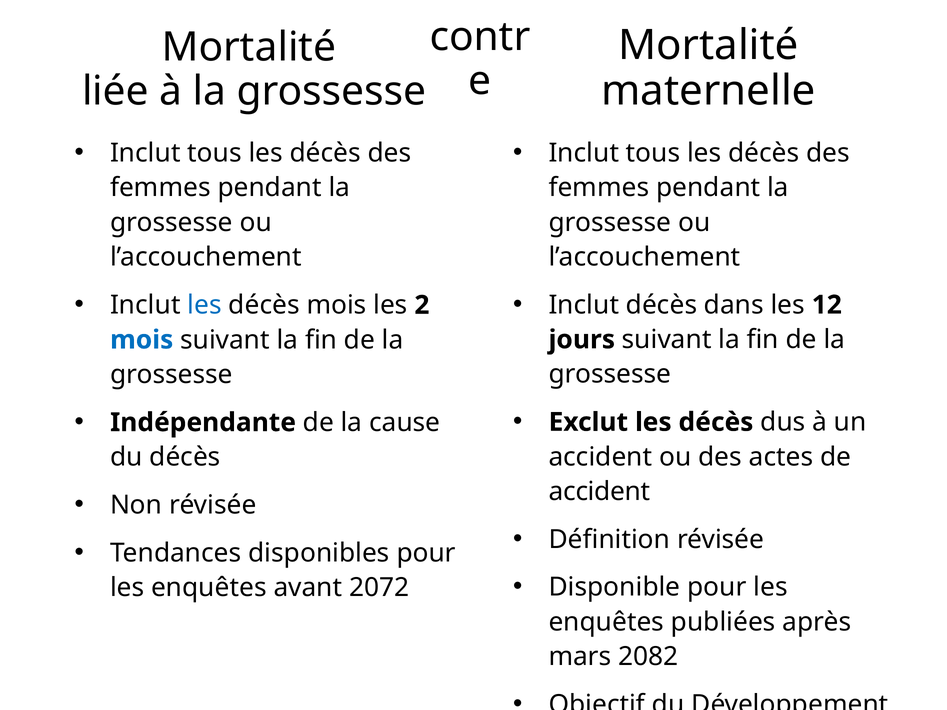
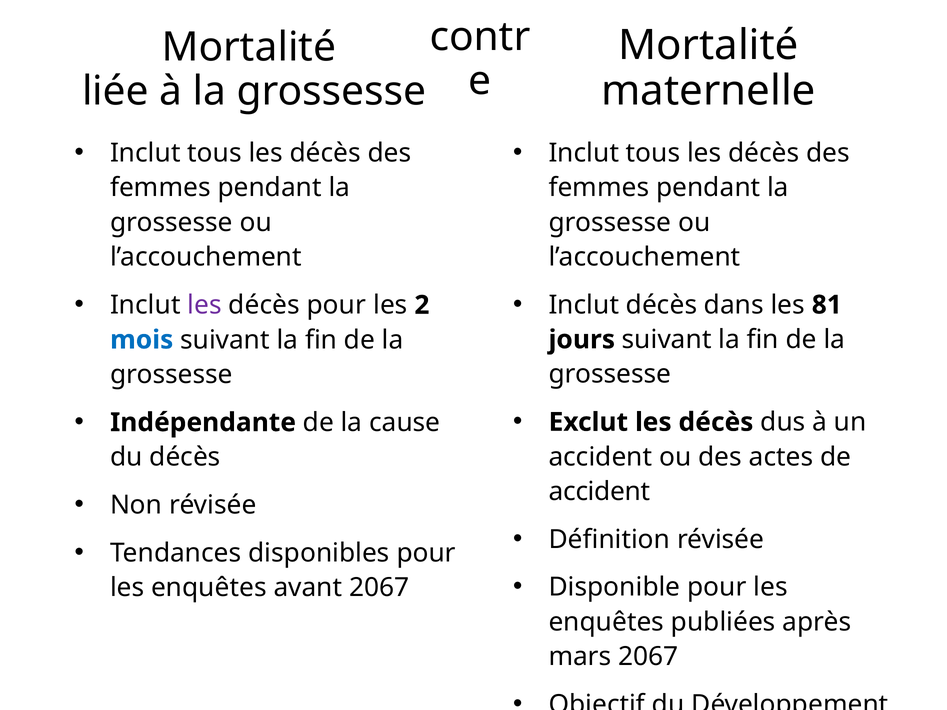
12: 12 -> 81
les at (204, 305) colour: blue -> purple
décès mois: mois -> pour
avant 2072: 2072 -> 2067
mars 2082: 2082 -> 2067
